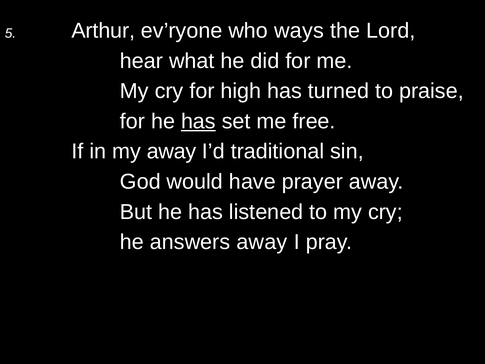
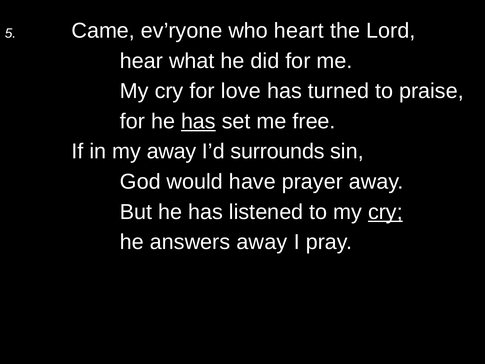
Arthur: Arthur -> Came
ways: ways -> heart
high: high -> love
traditional: traditional -> surrounds
cry at (385, 212) underline: none -> present
